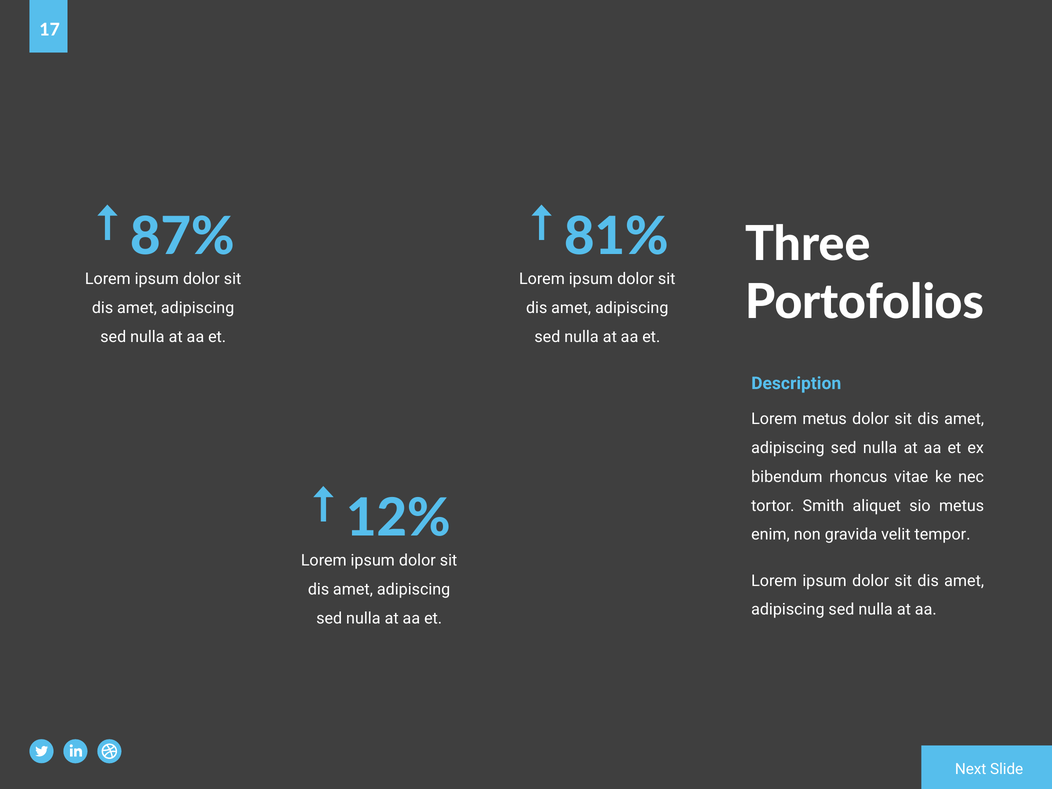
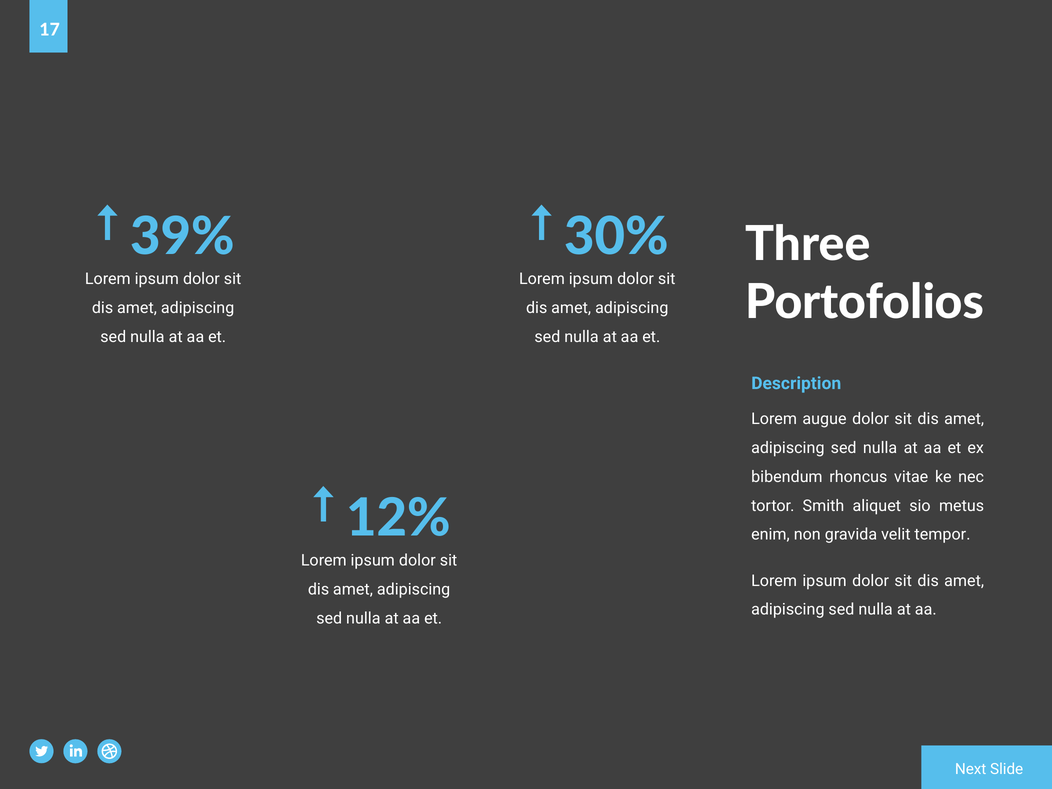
87%: 87% -> 39%
81%: 81% -> 30%
Lorem metus: metus -> augue
